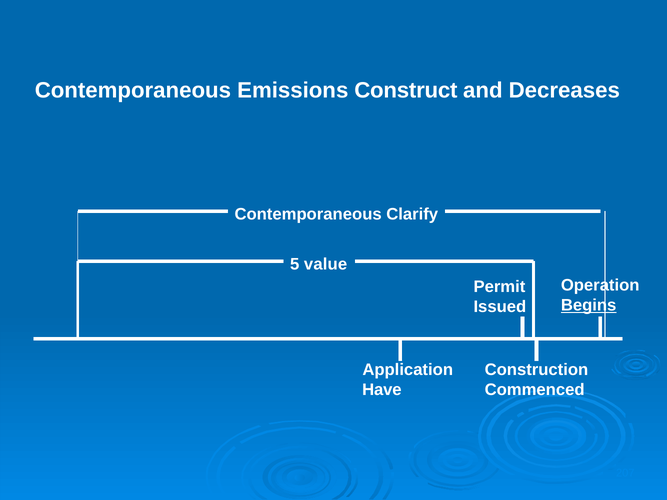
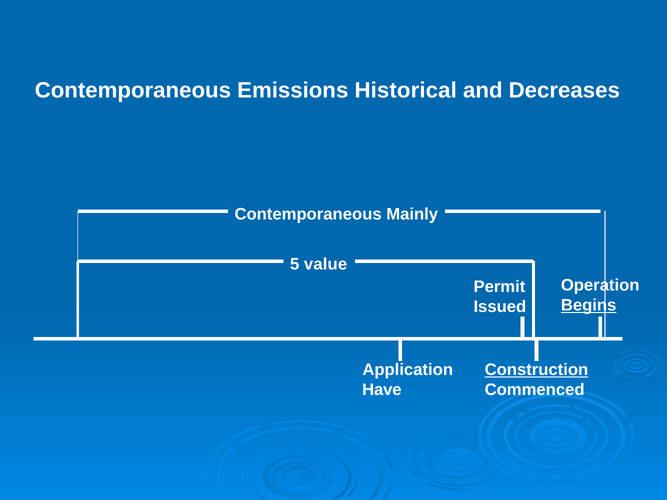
Construct: Construct -> Historical
Clarify: Clarify -> Mainly
Construction underline: none -> present
